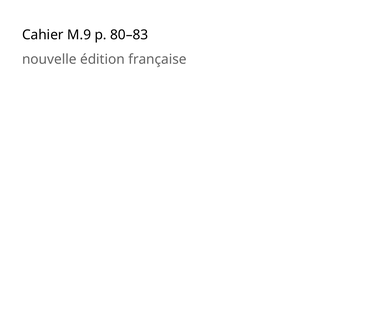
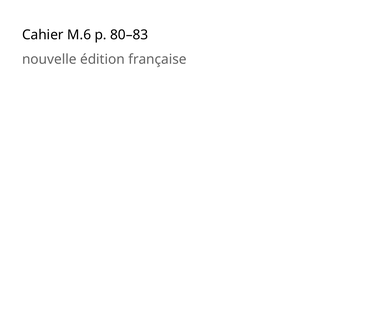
M.9: M.9 -> M.6
